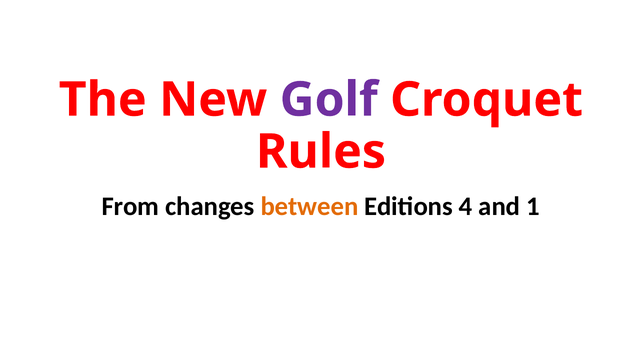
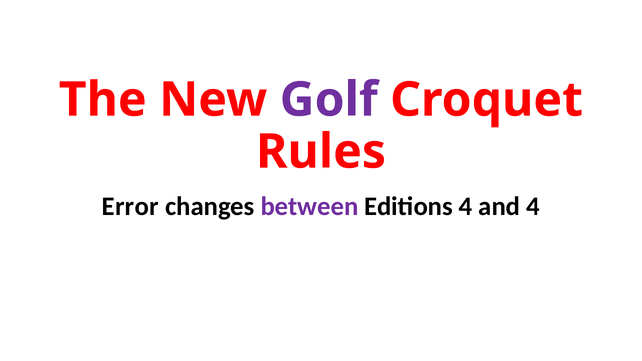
From: From -> Error
between colour: orange -> purple
and 1: 1 -> 4
